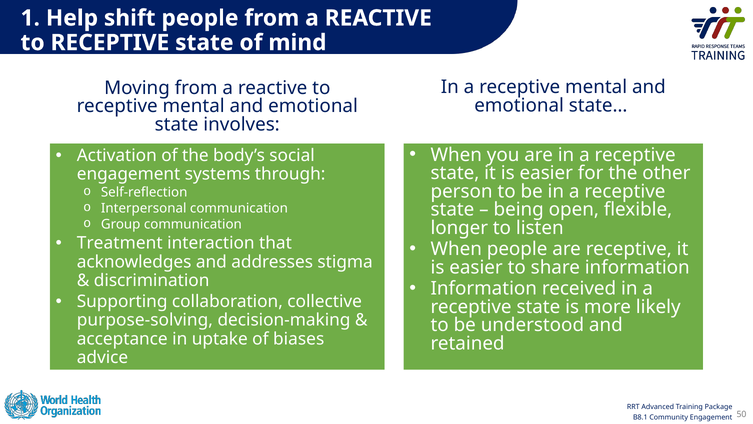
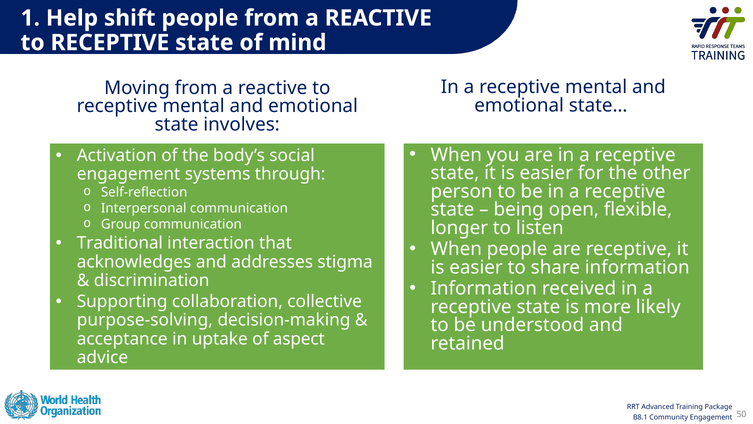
Treatment: Treatment -> Traditional
biases: biases -> aspect
